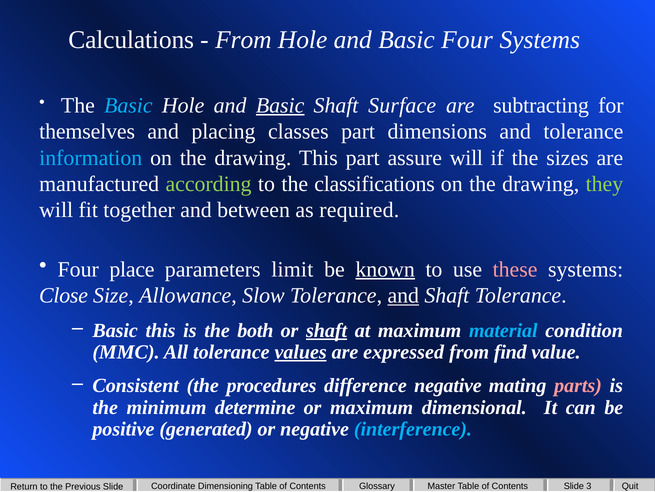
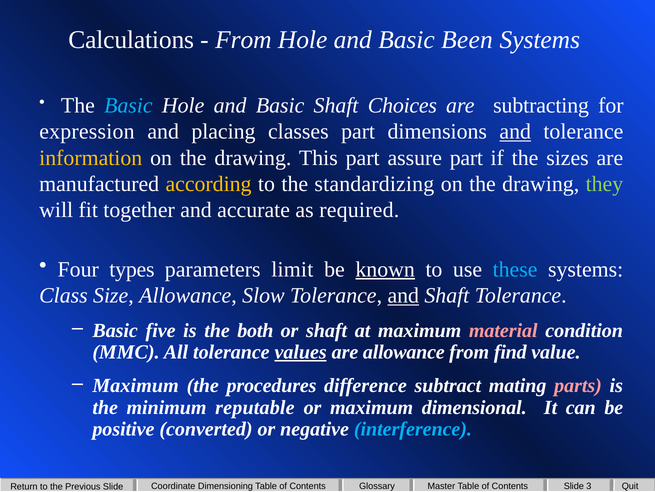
Basic Four: Four -> Been
Basic at (280, 105) underline: present -> none
Surface: Surface -> Choices
themselves: themselves -> expression
and at (515, 131) underline: none -> present
information colour: light blue -> yellow
assure will: will -> part
according colour: light green -> yellow
classifications: classifications -> standardizing
between: between -> accurate
place: place -> types
these colour: pink -> light blue
Close: Close -> Class
Basic this: this -> five
shaft at (327, 330) underline: present -> none
material colour: light blue -> pink
are expressed: expressed -> allowance
Consistent at (136, 385): Consistent -> Maximum
difference negative: negative -> subtract
determine: determine -> reputable
generated: generated -> converted
